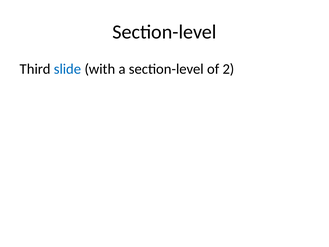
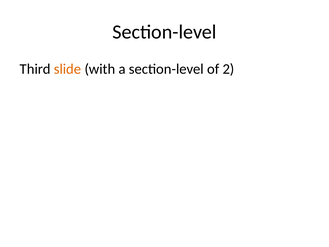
slide colour: blue -> orange
